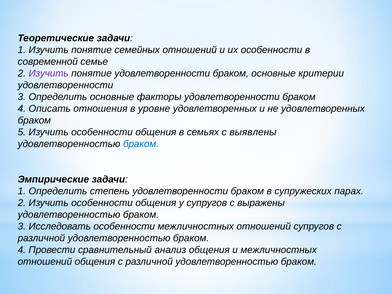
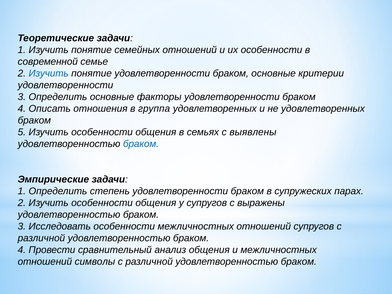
Изучить at (49, 73) colour: purple -> blue
уровне: уровне -> группа
отношений общения: общения -> символы
